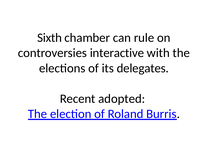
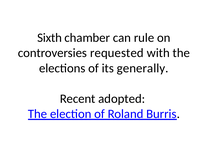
interactive: interactive -> requested
delegates: delegates -> generally
